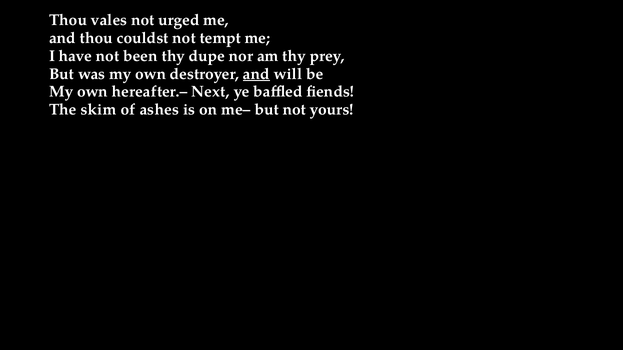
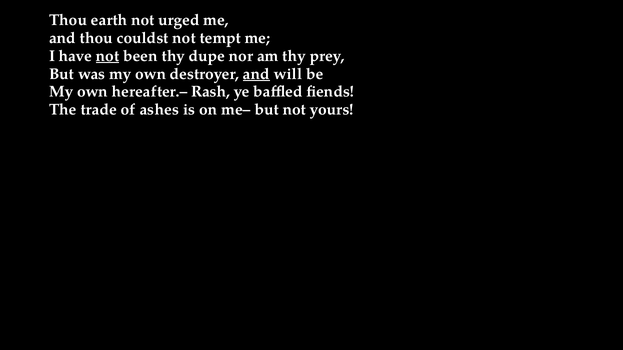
vales: vales -> earth
not at (108, 56) underline: none -> present
Next: Next -> Rash
skim: skim -> trade
